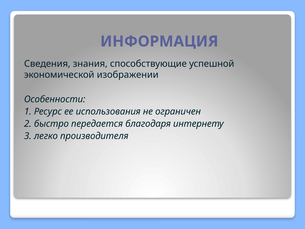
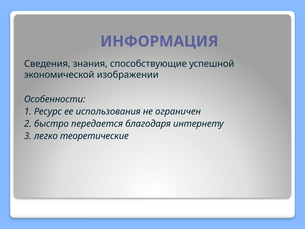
производителя: производителя -> теоретические
